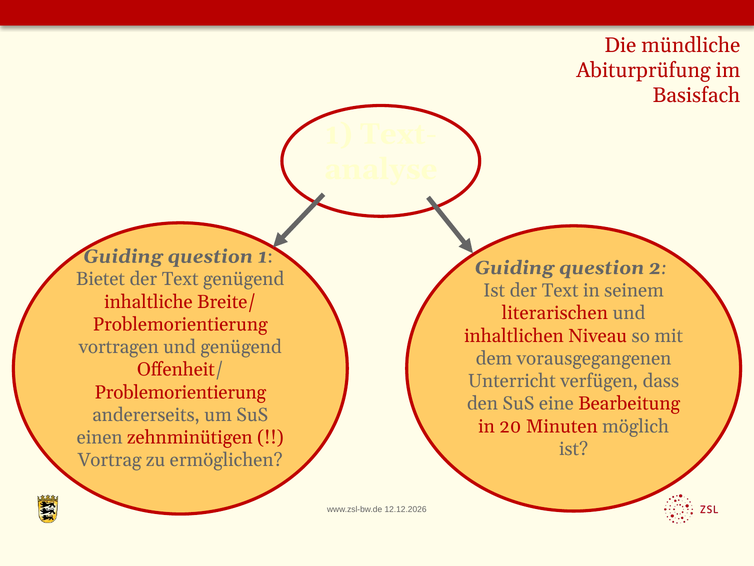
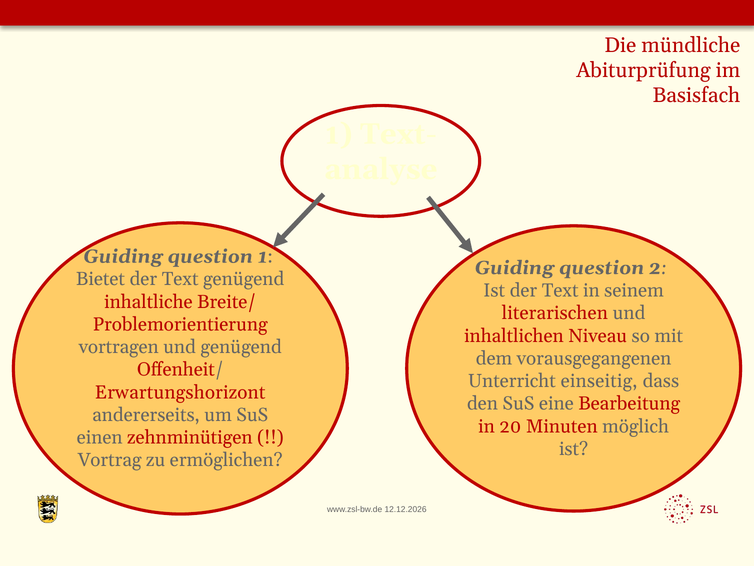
verfügen: verfügen -> einseitig
Problemorientierung at (180, 392): Problemorientierung -> Erwartungshorizont
